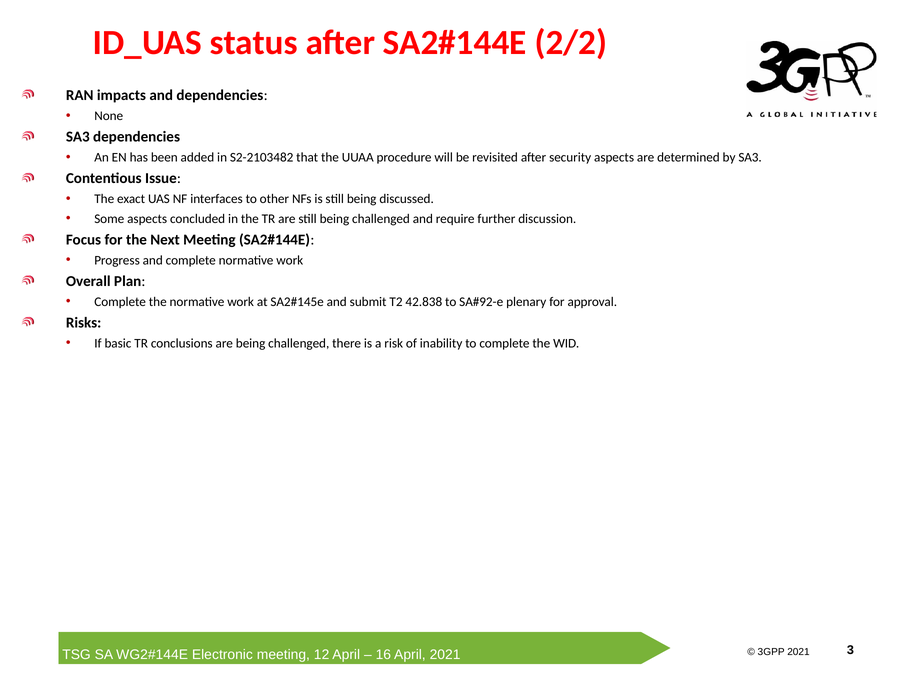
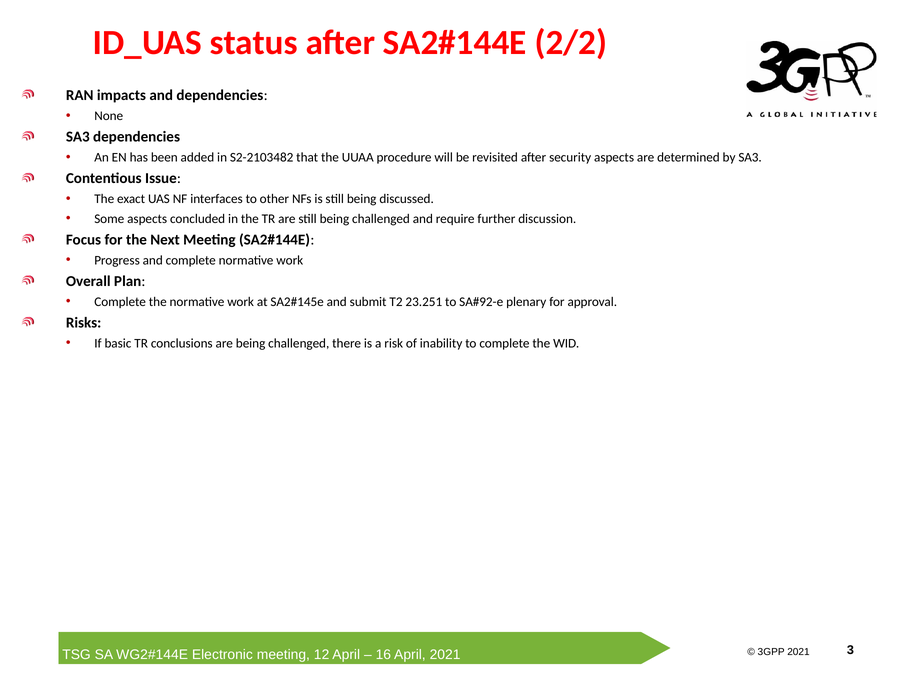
42.838: 42.838 -> 23.251
